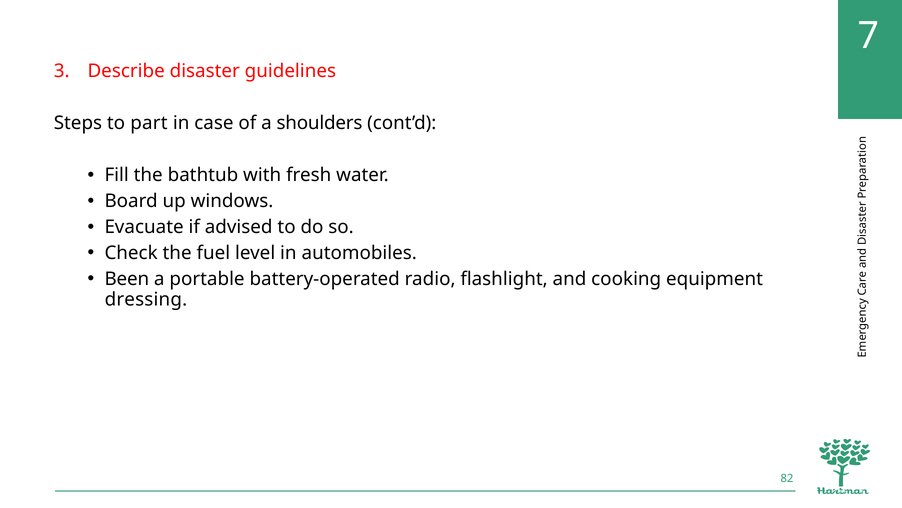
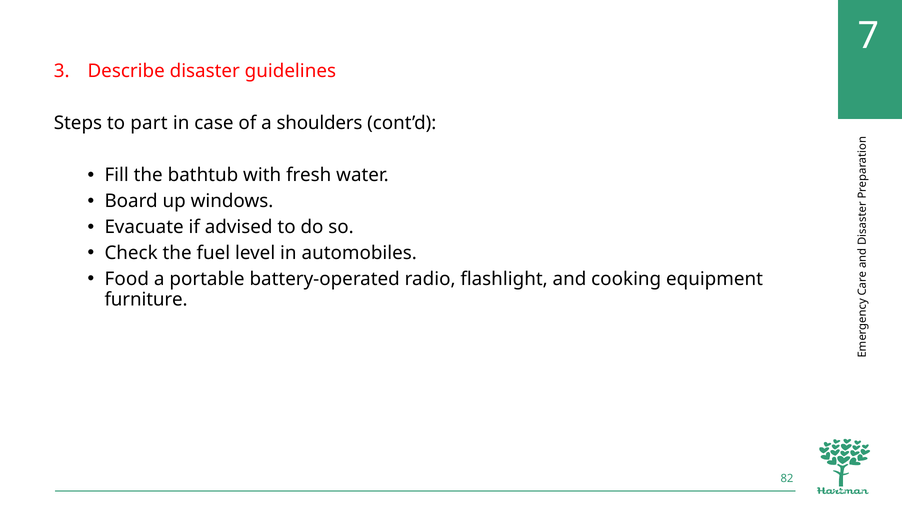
Been: Been -> Food
dressing: dressing -> furniture
